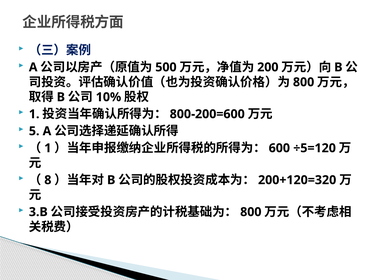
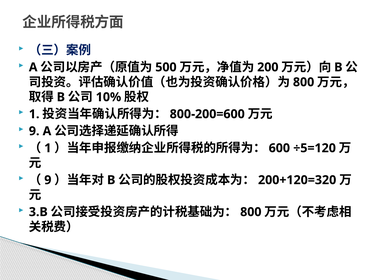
5 at (34, 131): 5 -> 9
8 at (48, 180): 8 -> 9
